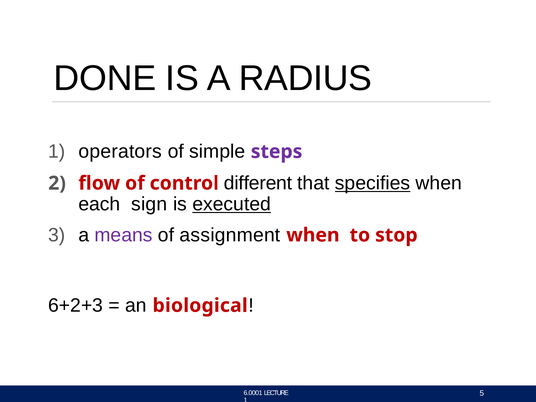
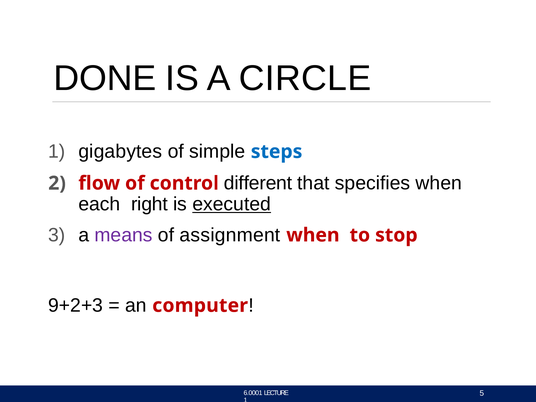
RADIUS: RADIUS -> CIRCLE
operators: operators -> gigabytes
steps colour: purple -> blue
specifies underline: present -> none
sign: sign -> right
6+2+3: 6+2+3 -> 9+2+3
biological: biological -> computer
